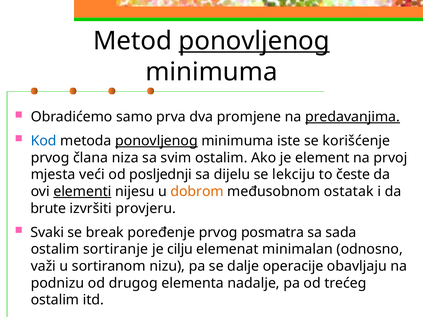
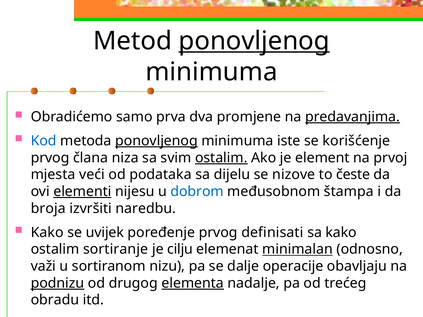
ostalim at (221, 158) underline: none -> present
posljednji: posljednji -> podataka
lekciju: lekciju -> nizove
dobrom colour: orange -> blue
ostatak: ostatak -> štampa
brute: brute -> broja
provjeru: provjeru -> naredbu
Svaki at (47, 233): Svaki -> Kako
break: break -> uvijek
posmatra: posmatra -> definisati
sa sada: sada -> kako
minimalan underline: none -> present
podnizu underline: none -> present
elementa underline: none -> present
ostalim at (55, 300): ostalim -> obradu
